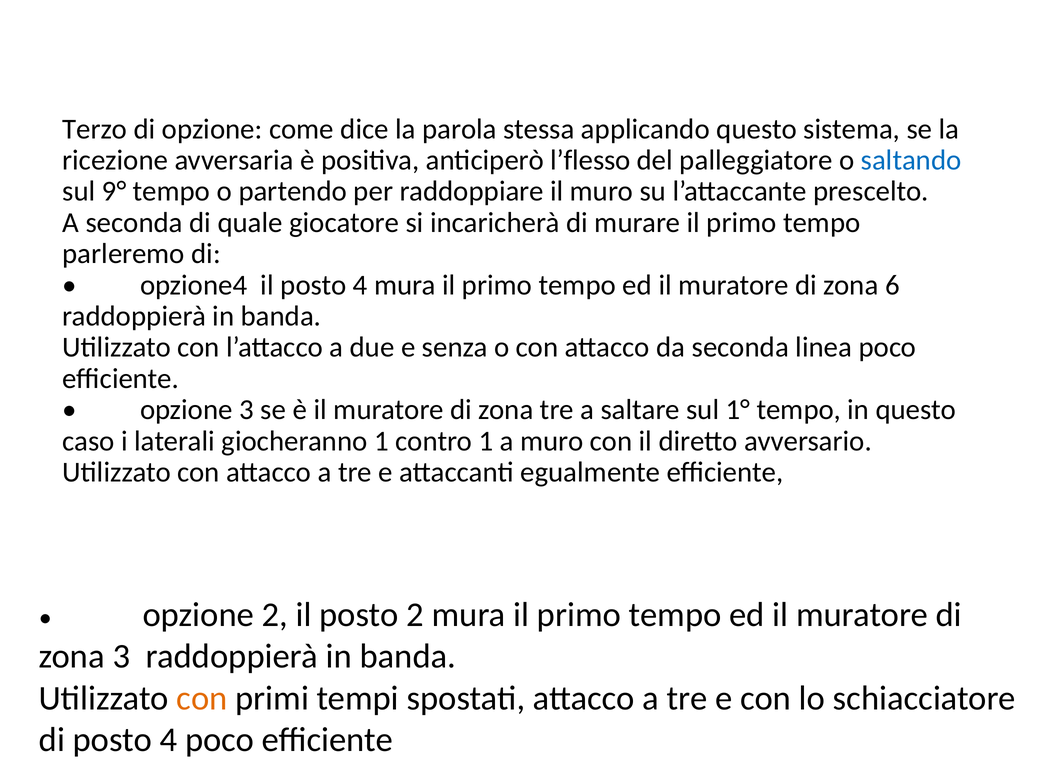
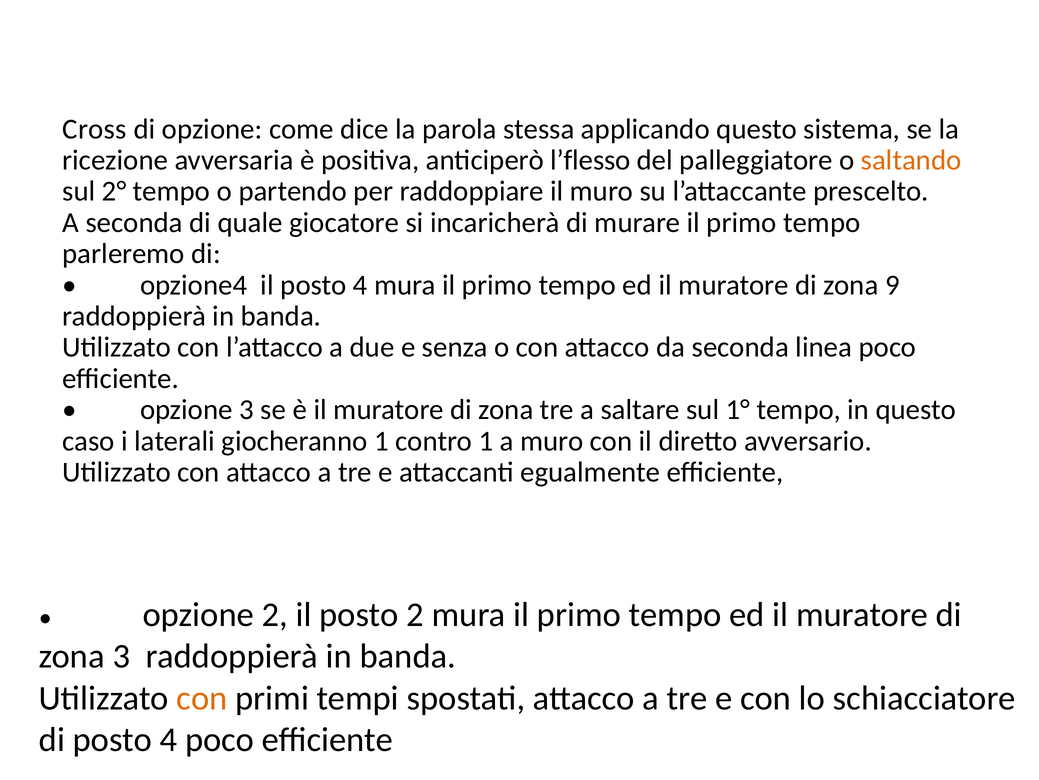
Terzo: Terzo -> Cross
saltando colour: blue -> orange
9°: 9° -> 2°
6: 6 -> 9
